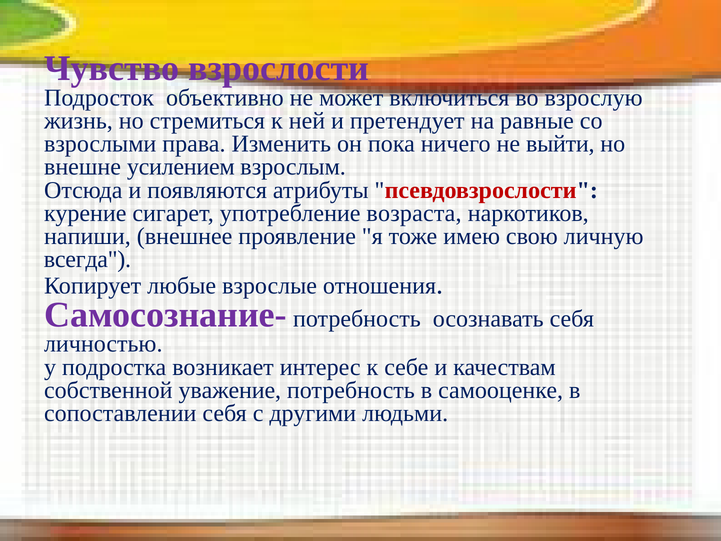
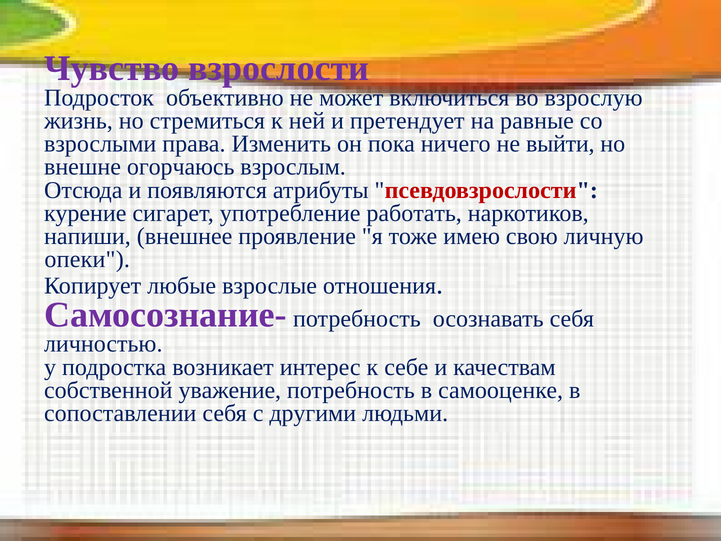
усилением: усилением -> огорчаюсь
возраста: возраста -> работать
всегда: всегда -> опеки
